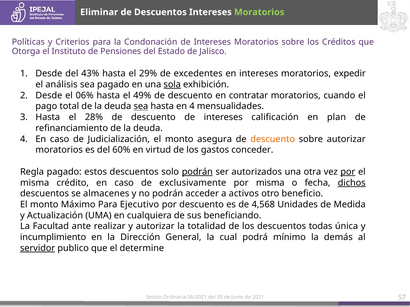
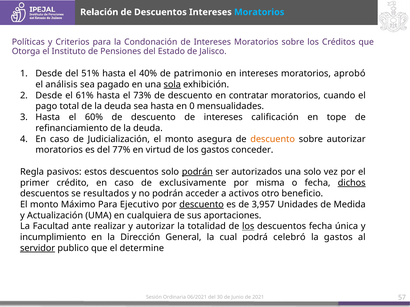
Eliminar: Eliminar -> Relación
Moratorios at (259, 12) colour: light green -> light blue
43%: 43% -> 51%
29%: 29% -> 40%
excedentes: excedentes -> patrimonio
expedir: expedir -> aprobó
06%: 06% -> 61%
49%: 49% -> 73%
sea at (141, 106) underline: present -> none
en 4: 4 -> 0
28%: 28% -> 60%
plan: plan -> tope
60%: 60% -> 77%
Regla pagado: pagado -> pasivos
una otra: otra -> solo
por at (348, 172) underline: present -> none
misma at (35, 183): misma -> primer
almacenes: almacenes -> resultados
descuento at (202, 205) underline: none -> present
4,568: 4,568 -> 3,957
beneficiando: beneficiando -> aportaciones
los at (248, 227) underline: none -> present
descuentos todas: todas -> fecha
mínimo: mínimo -> celebró
la demás: demás -> gastos
